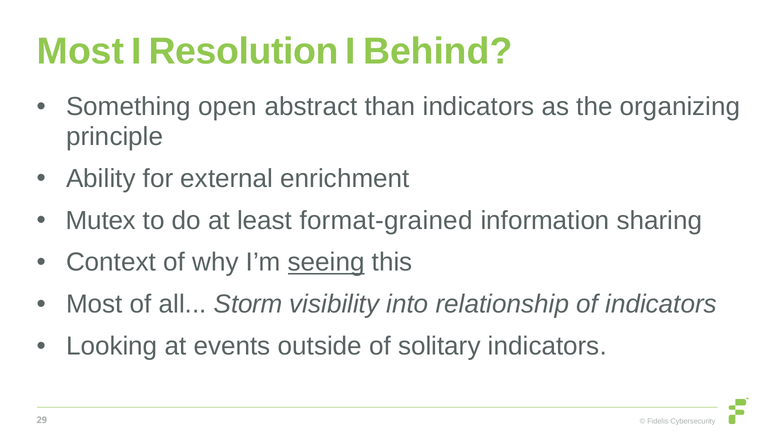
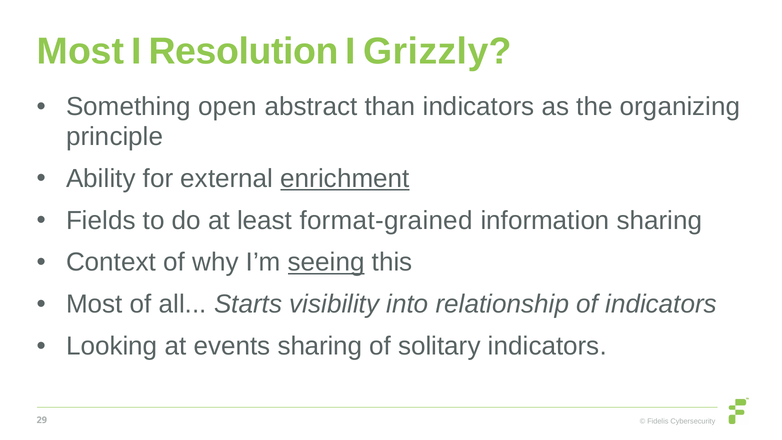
Behind: Behind -> Grizzly
enrichment underline: none -> present
Mutex: Mutex -> Fields
Storm: Storm -> Starts
events outside: outside -> sharing
